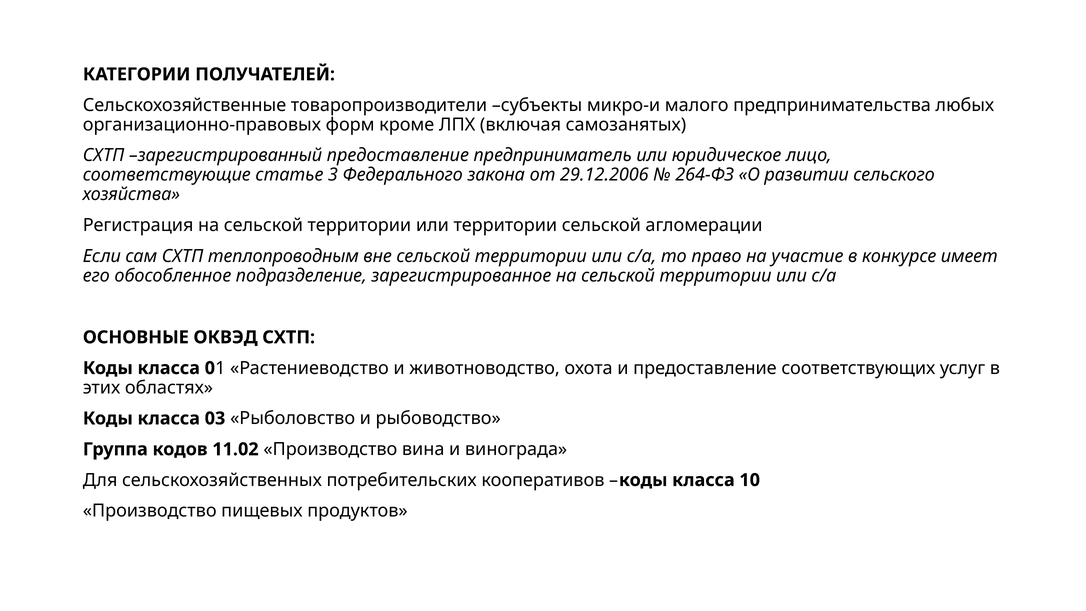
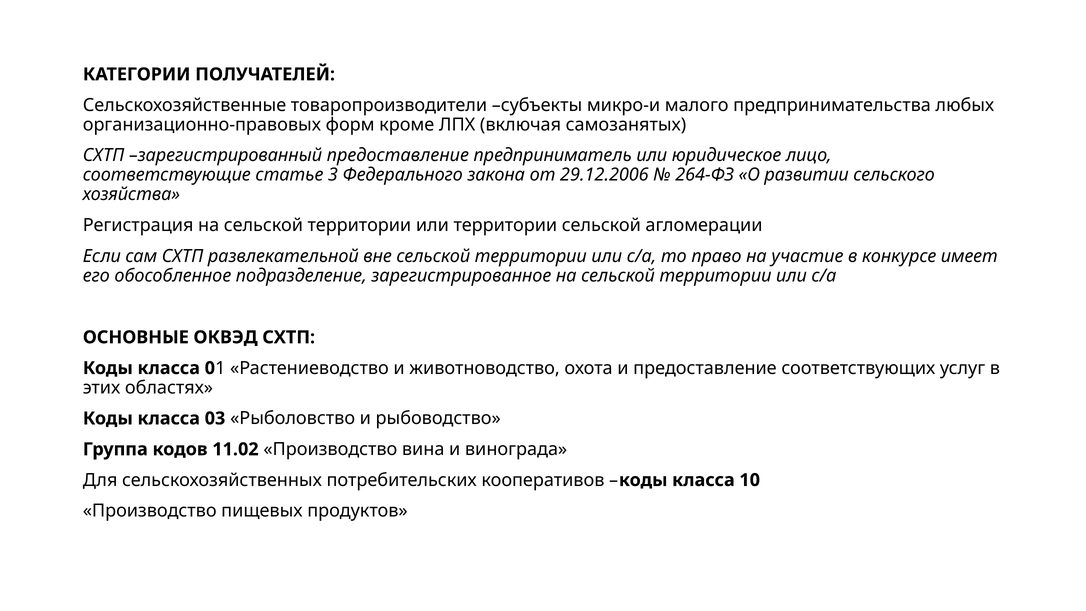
теплопроводным: теплопроводным -> развлекательной
